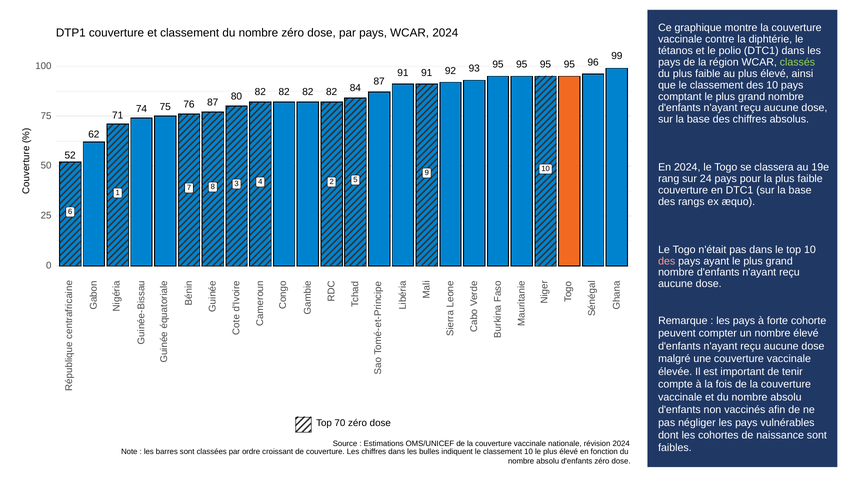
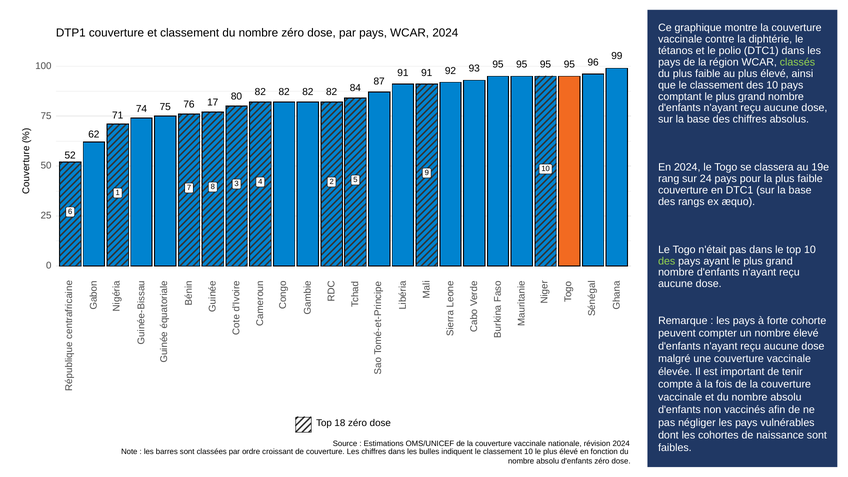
76 87: 87 -> 17
des at (667, 261) colour: pink -> light green
70: 70 -> 18
